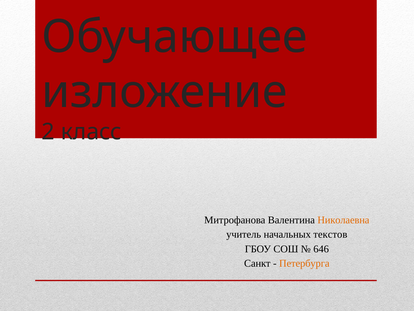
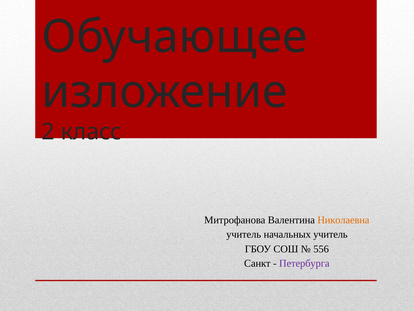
начальных текстов: текстов -> учитель
646: 646 -> 556
Петербурга colour: orange -> purple
